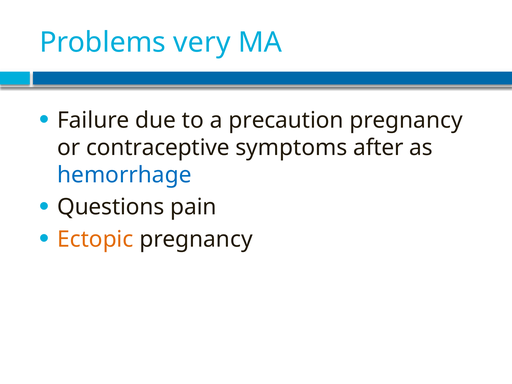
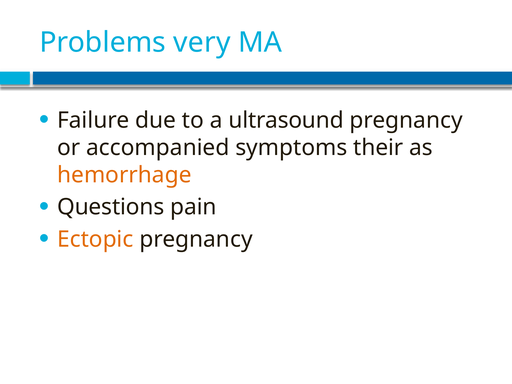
precaution: precaution -> ultrasound
contraceptive: contraceptive -> accompanied
after: after -> their
hemorrhage colour: blue -> orange
